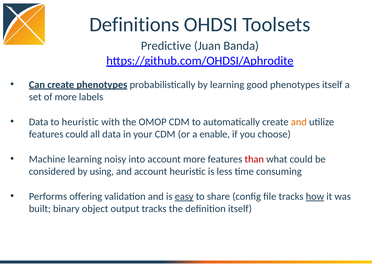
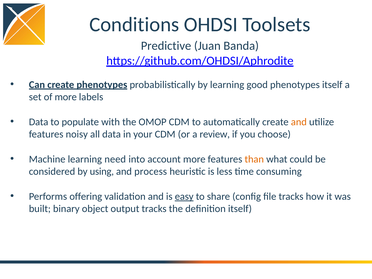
Definitions: Definitions -> Conditions
to heuristic: heuristic -> populate
features could: could -> noisy
enable: enable -> review
noisy: noisy -> need
than colour: red -> orange
and account: account -> process
how underline: present -> none
